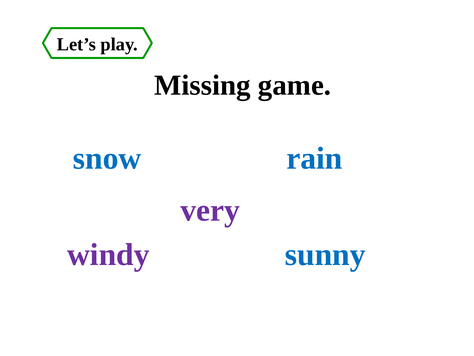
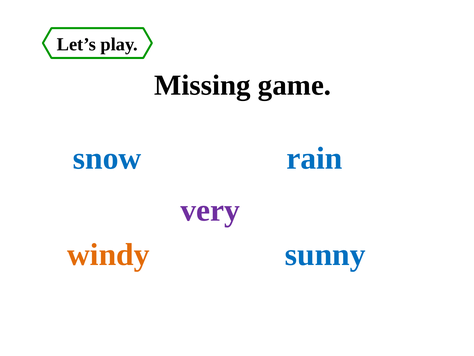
windy colour: purple -> orange
